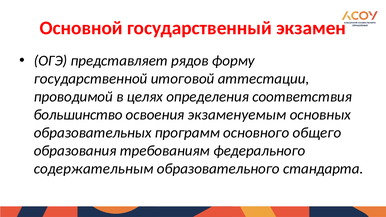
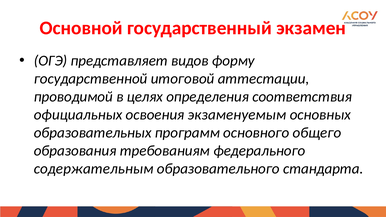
рядов: рядов -> видов
большинство: большинство -> официальных
